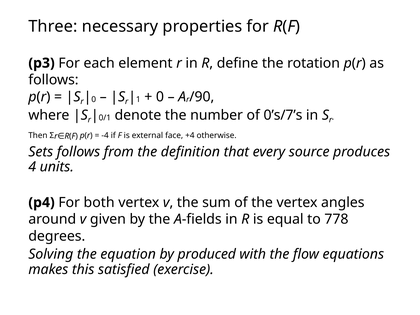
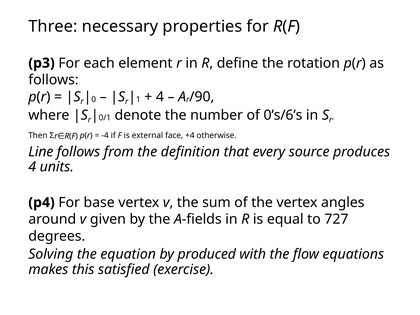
0 at (160, 97): 0 -> 4
0’s/7’s: 0’s/7’s -> 0’s/6’s
Sets: Sets -> Line
both: both -> base
778: 778 -> 727
